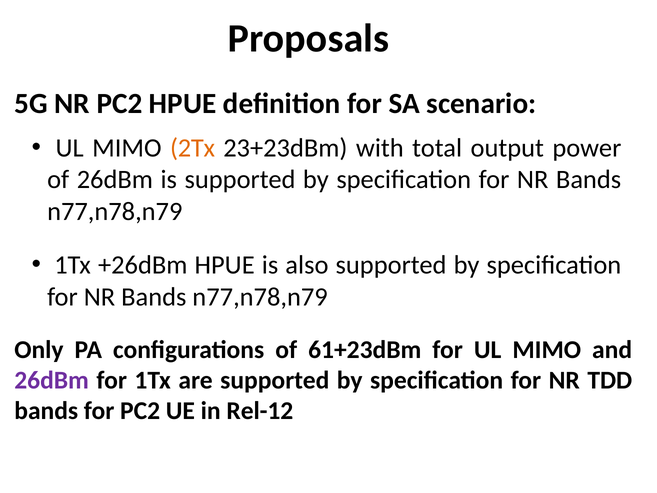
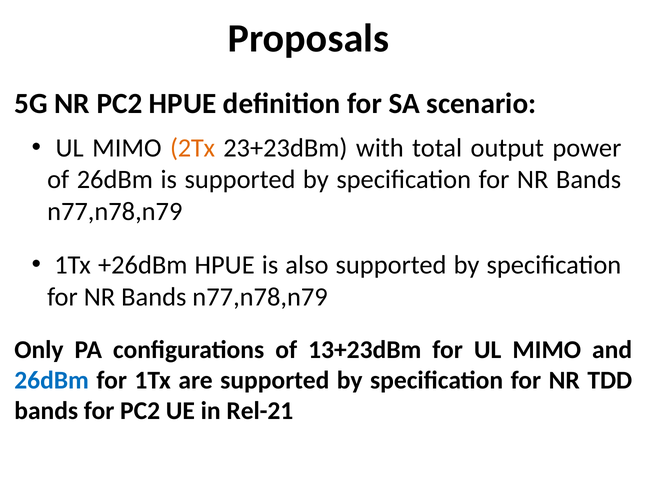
61+23dBm: 61+23dBm -> 13+23dBm
26dBm at (52, 380) colour: purple -> blue
Rel-12: Rel-12 -> Rel-21
